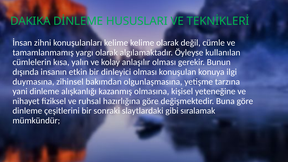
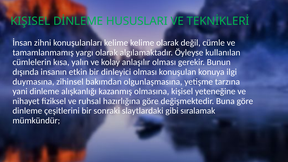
DAKIKA at (30, 21): DAKIKA -> KIŞISEL
